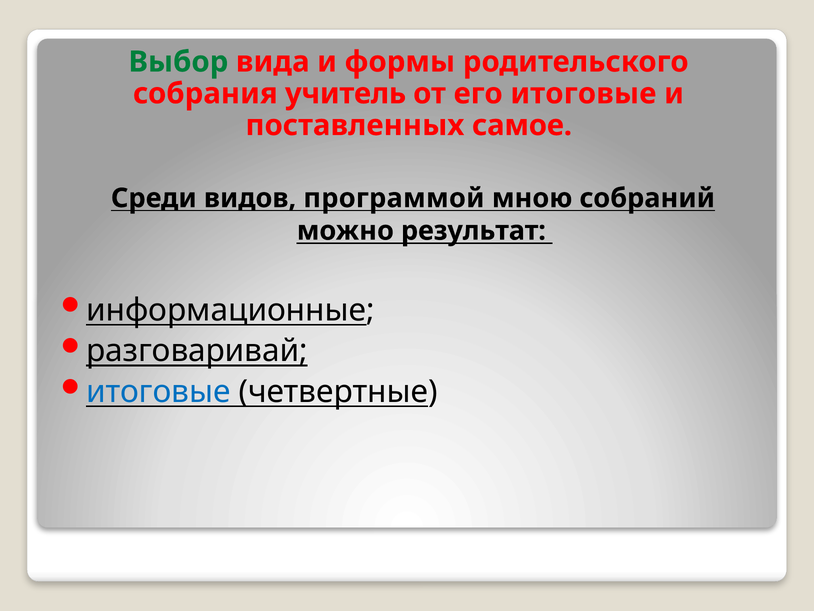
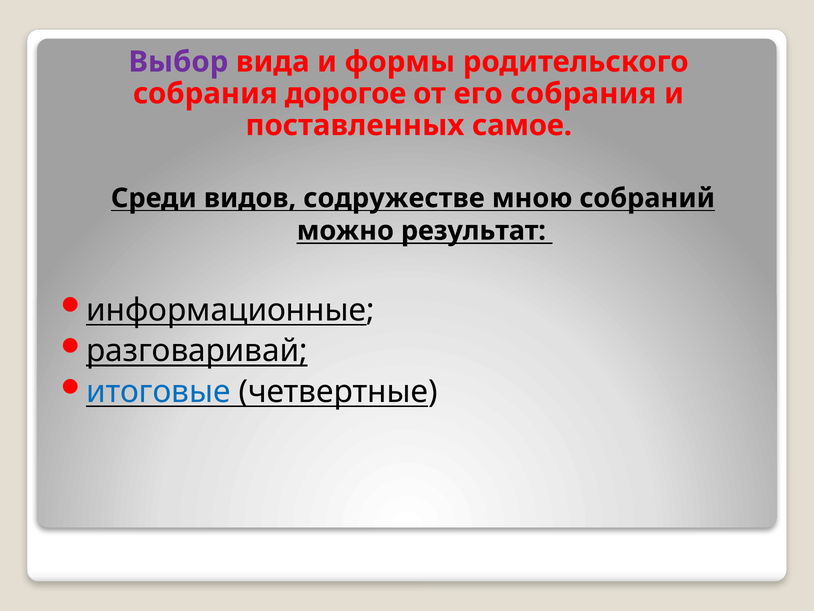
Выбор colour: green -> purple
учитель: учитель -> дорогое
его итоговые: итоговые -> собрания
программой: программой -> содружестве
